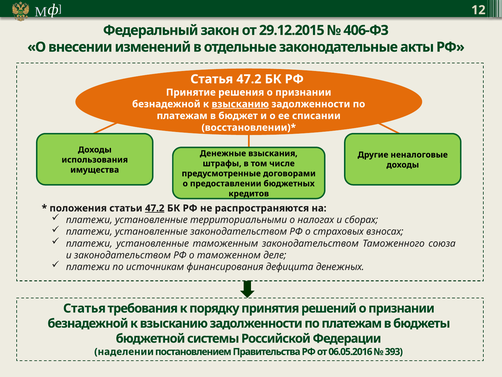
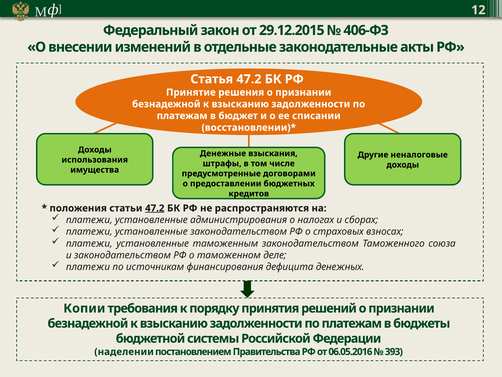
взысканию at (240, 104) underline: present -> none
территориальными: территориальными -> администрирования
Статья at (84, 308): Статья -> Копии
